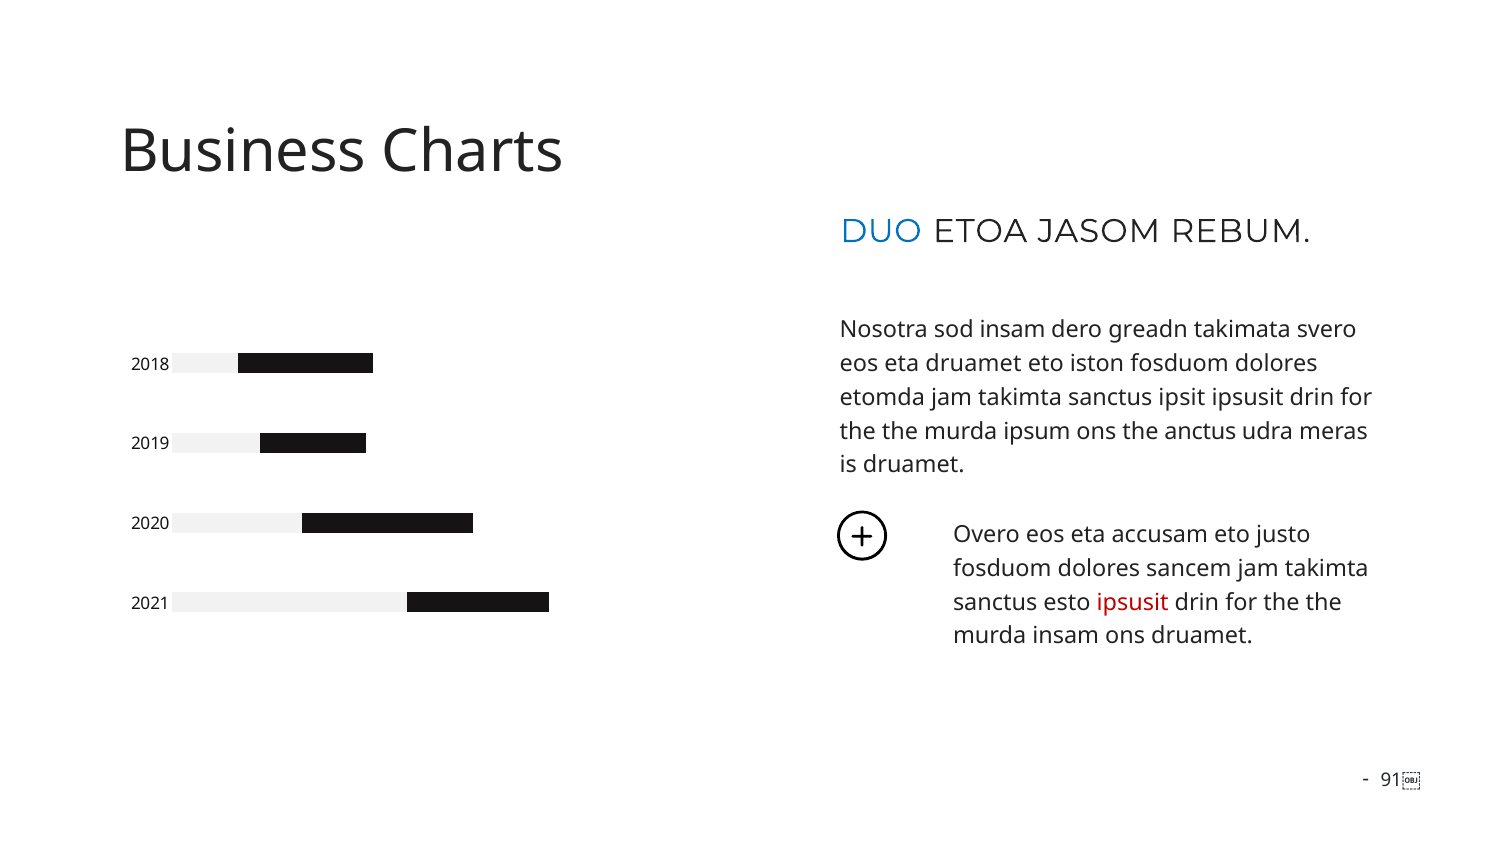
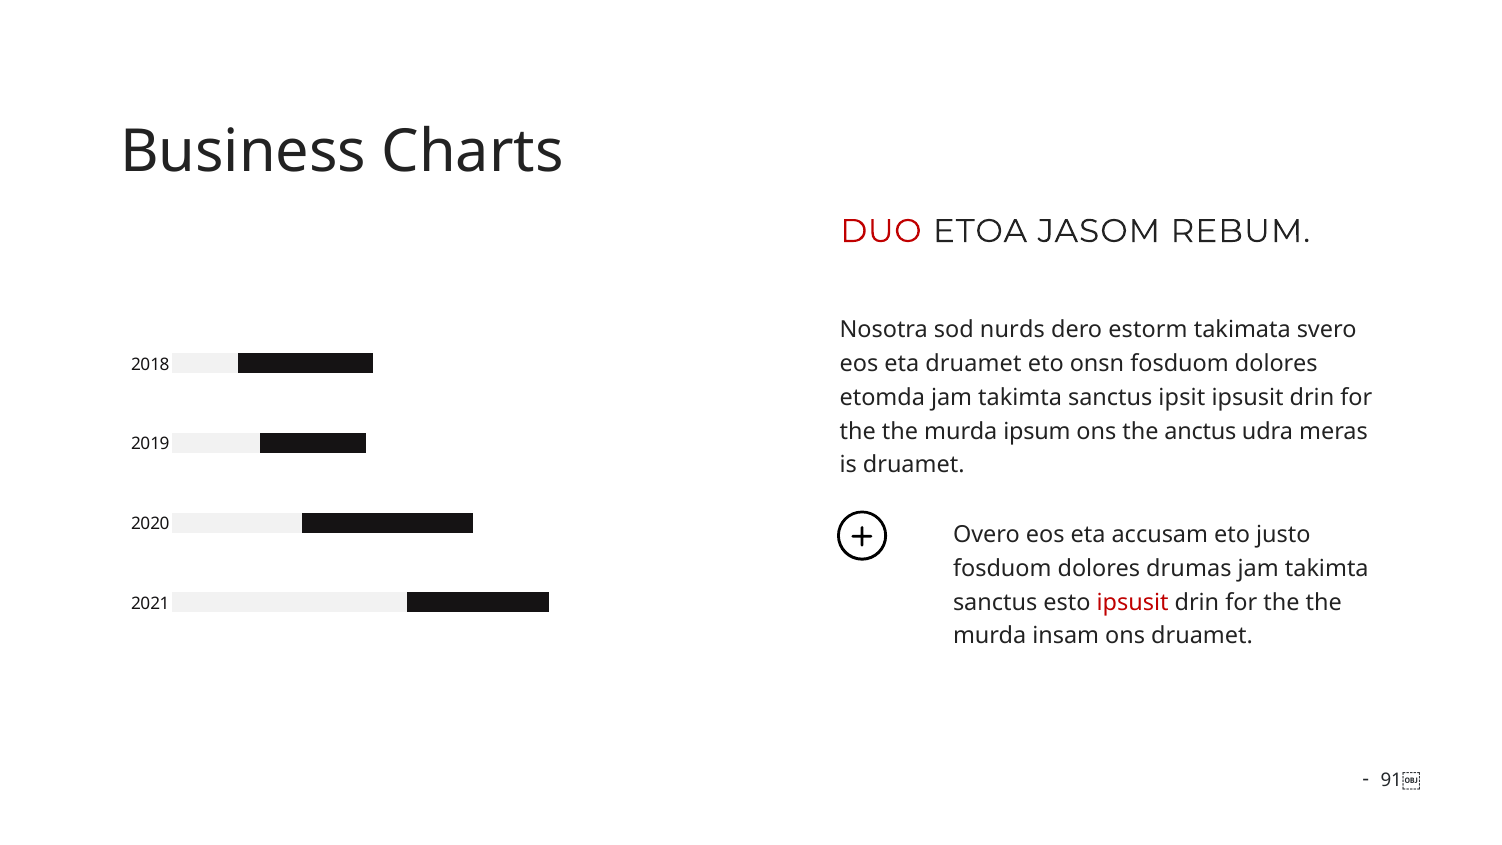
DUO colour: blue -> red
sod insam: insam -> nurds
greadn: greadn -> estorm
iston: iston -> onsn
sancem: sancem -> drumas
